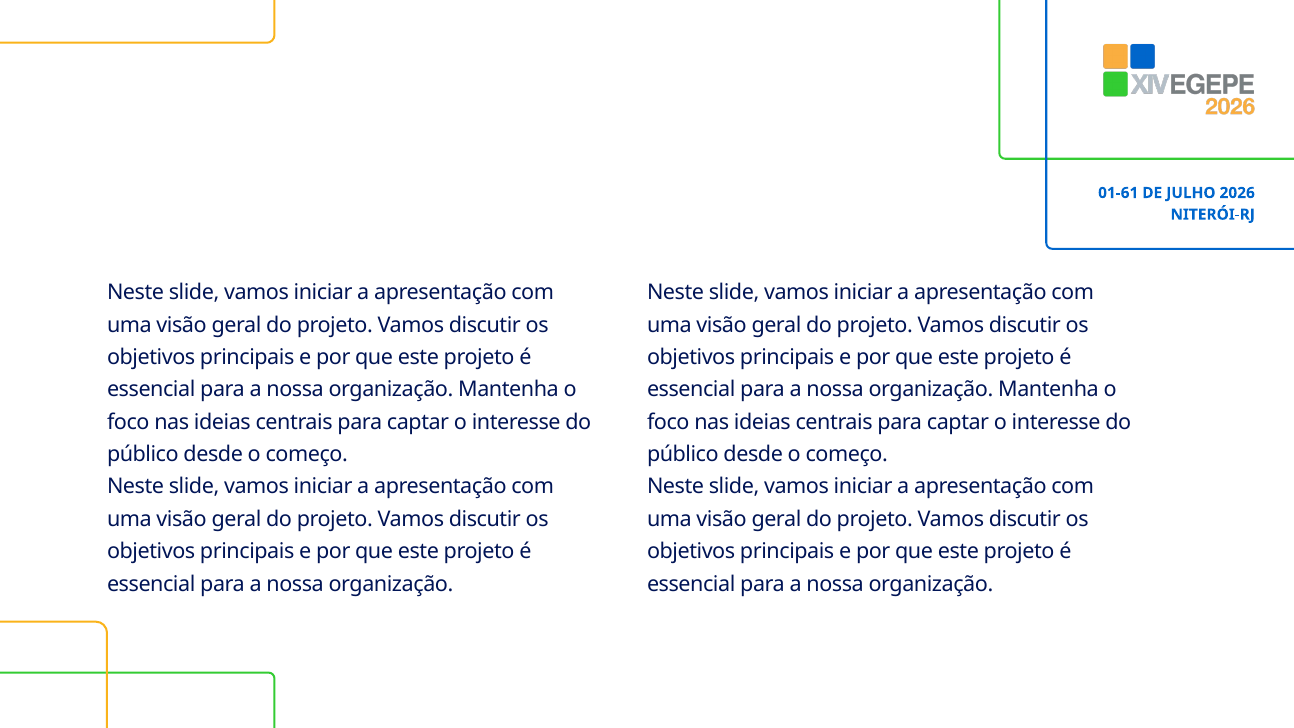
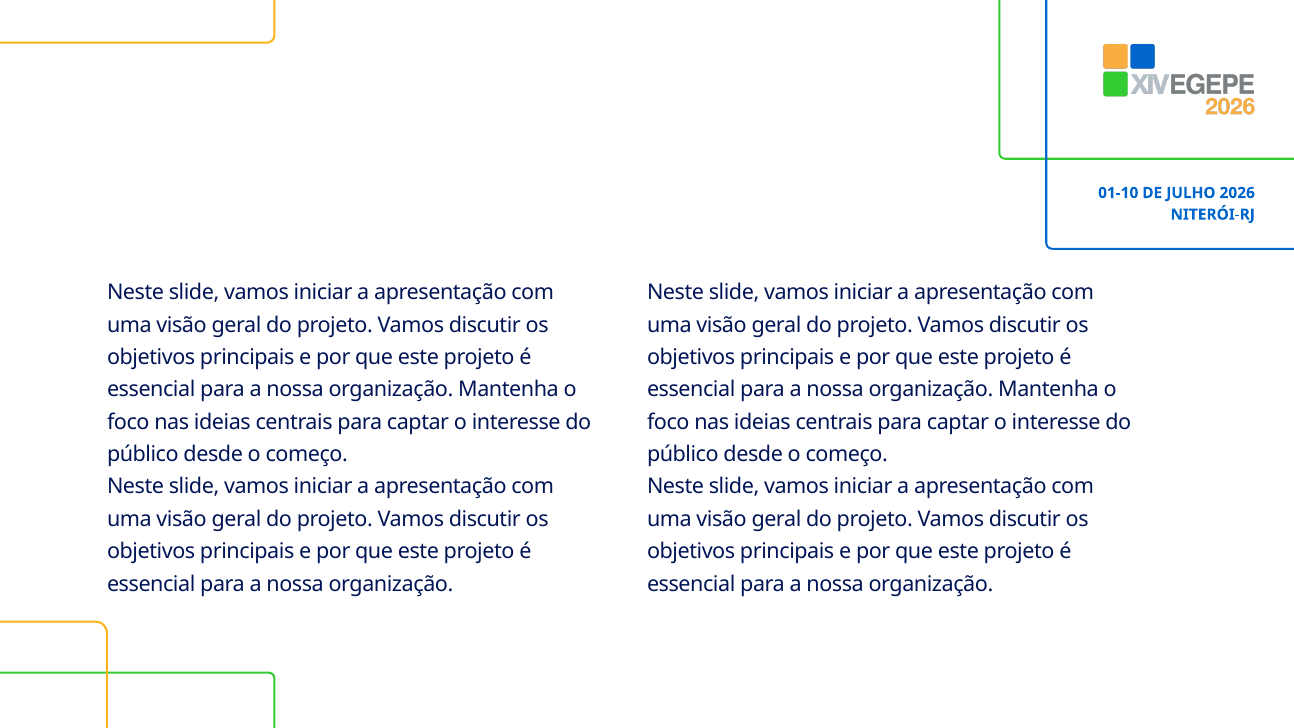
01-61: 01-61 -> 01-10
